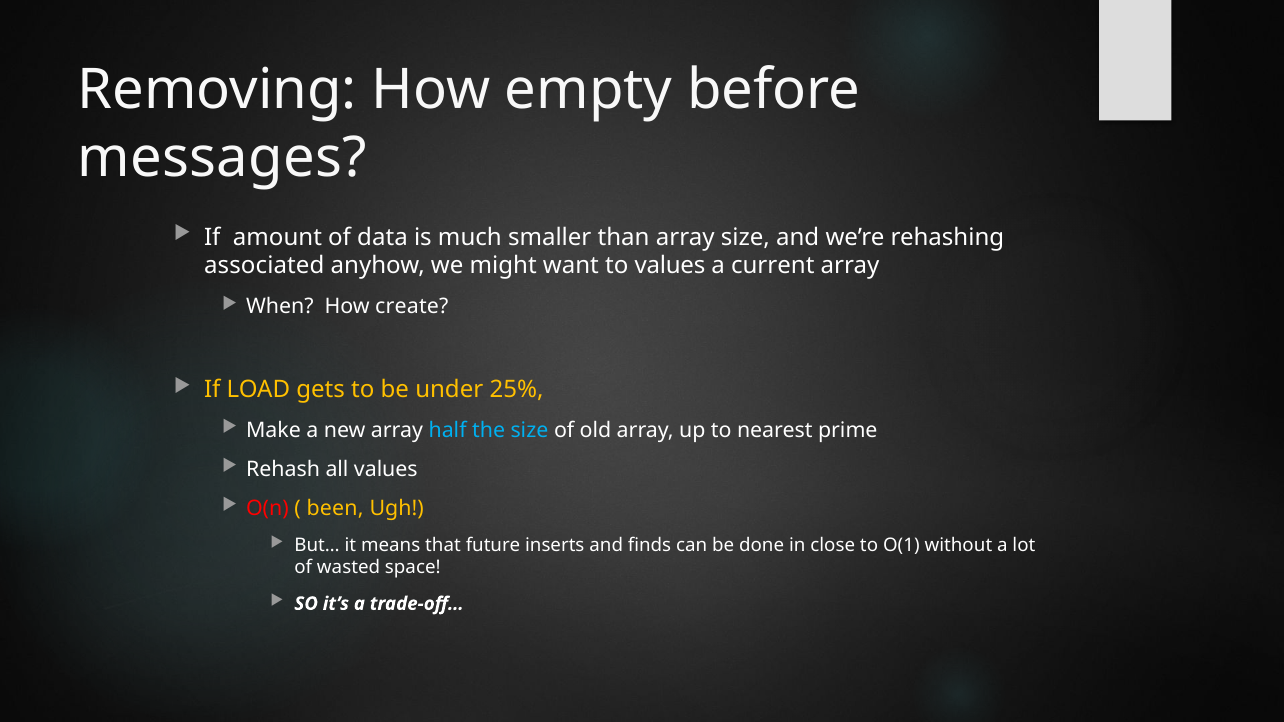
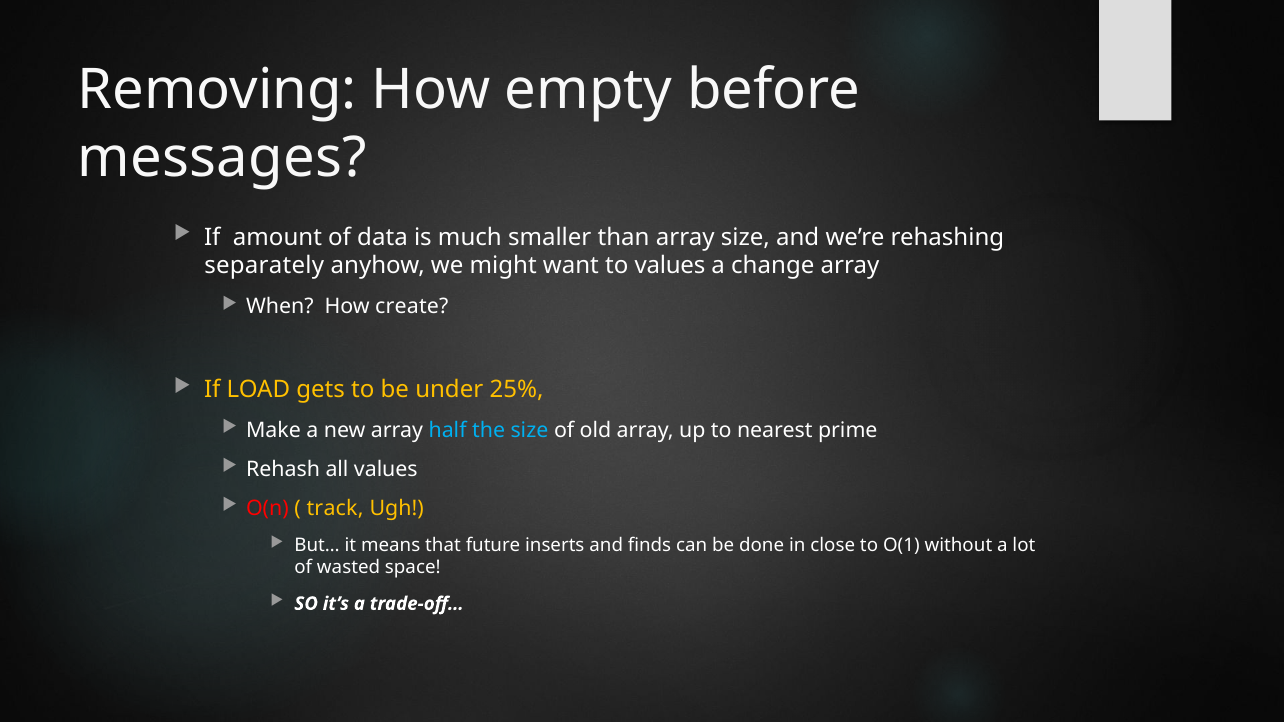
associated: associated -> separately
current: current -> change
been: been -> track
